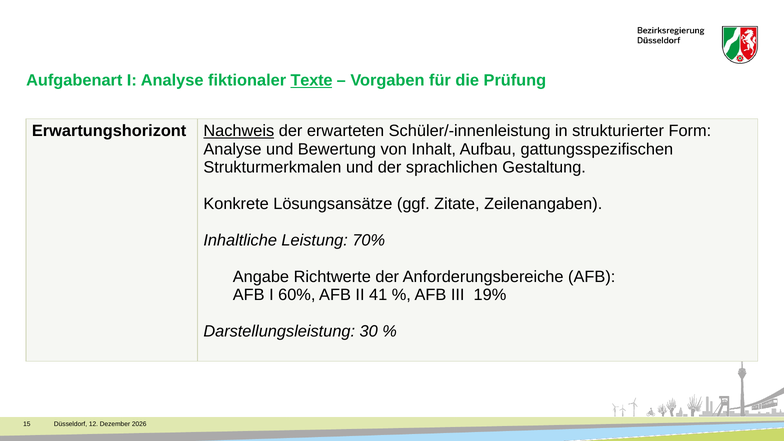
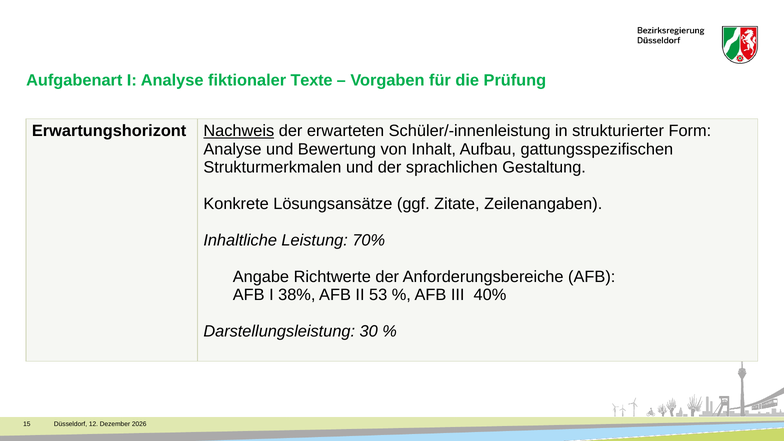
Texte underline: present -> none
60%: 60% -> 38%
41: 41 -> 53
19%: 19% -> 40%
